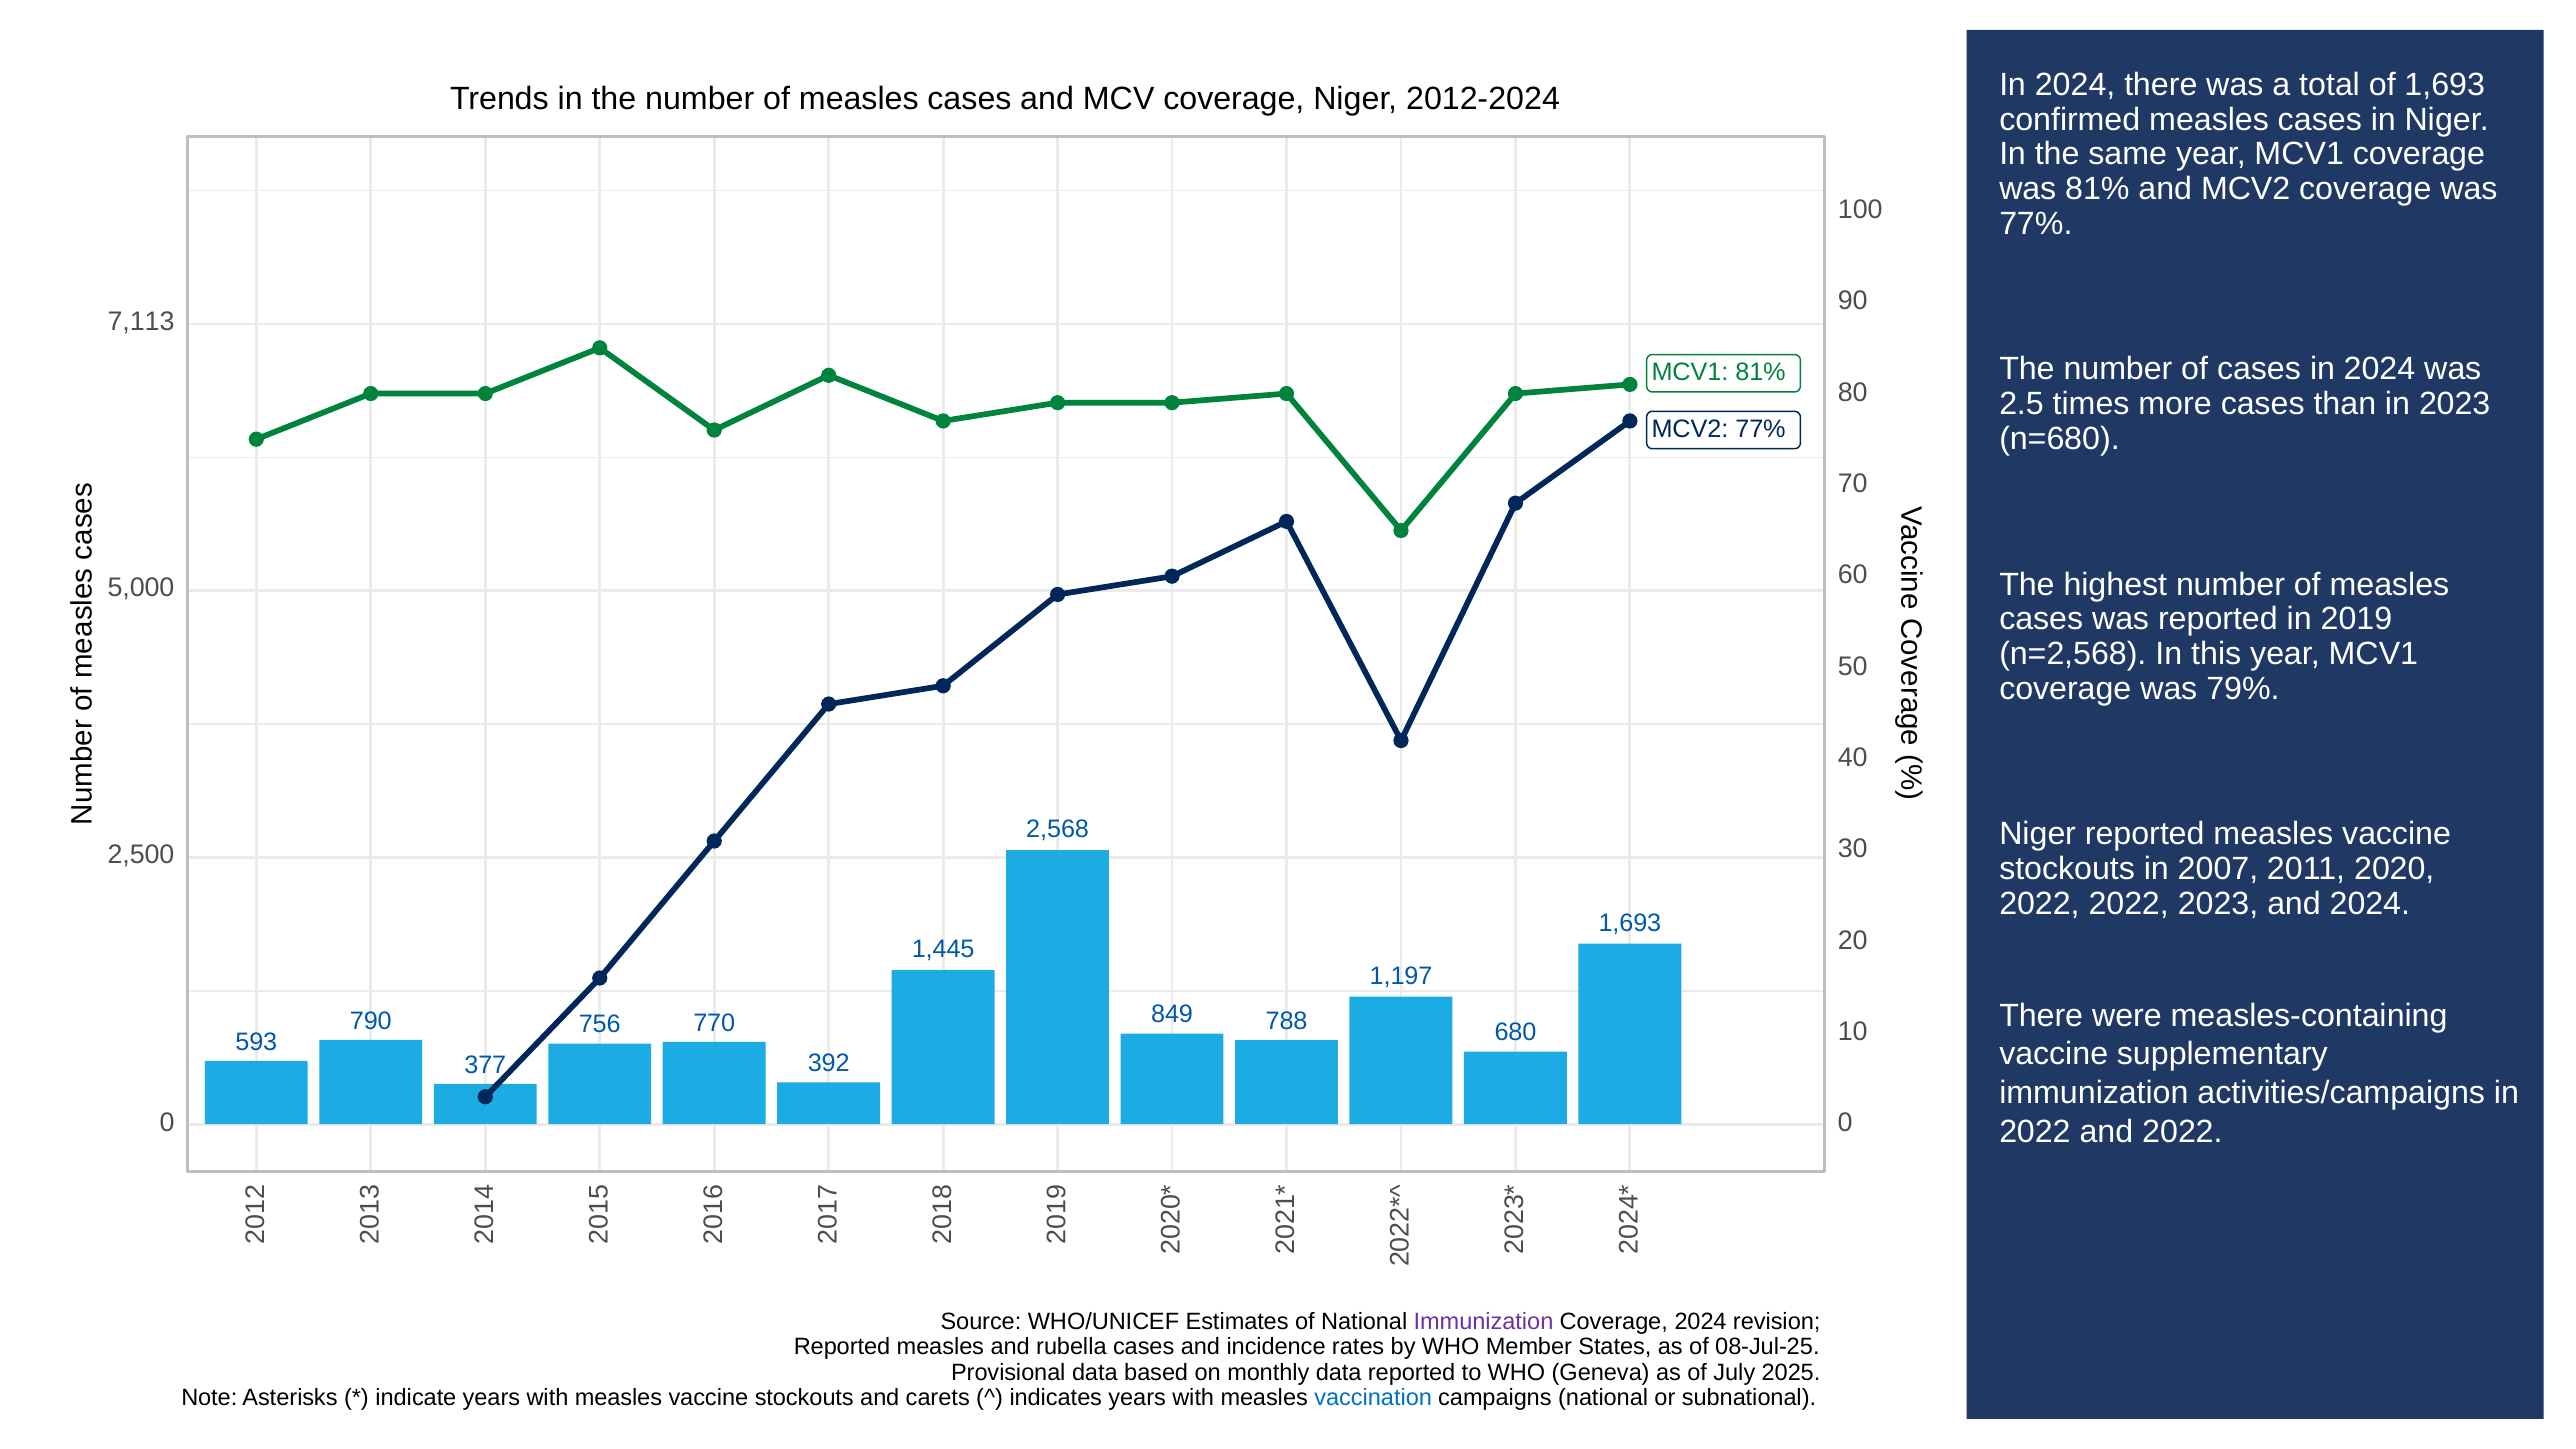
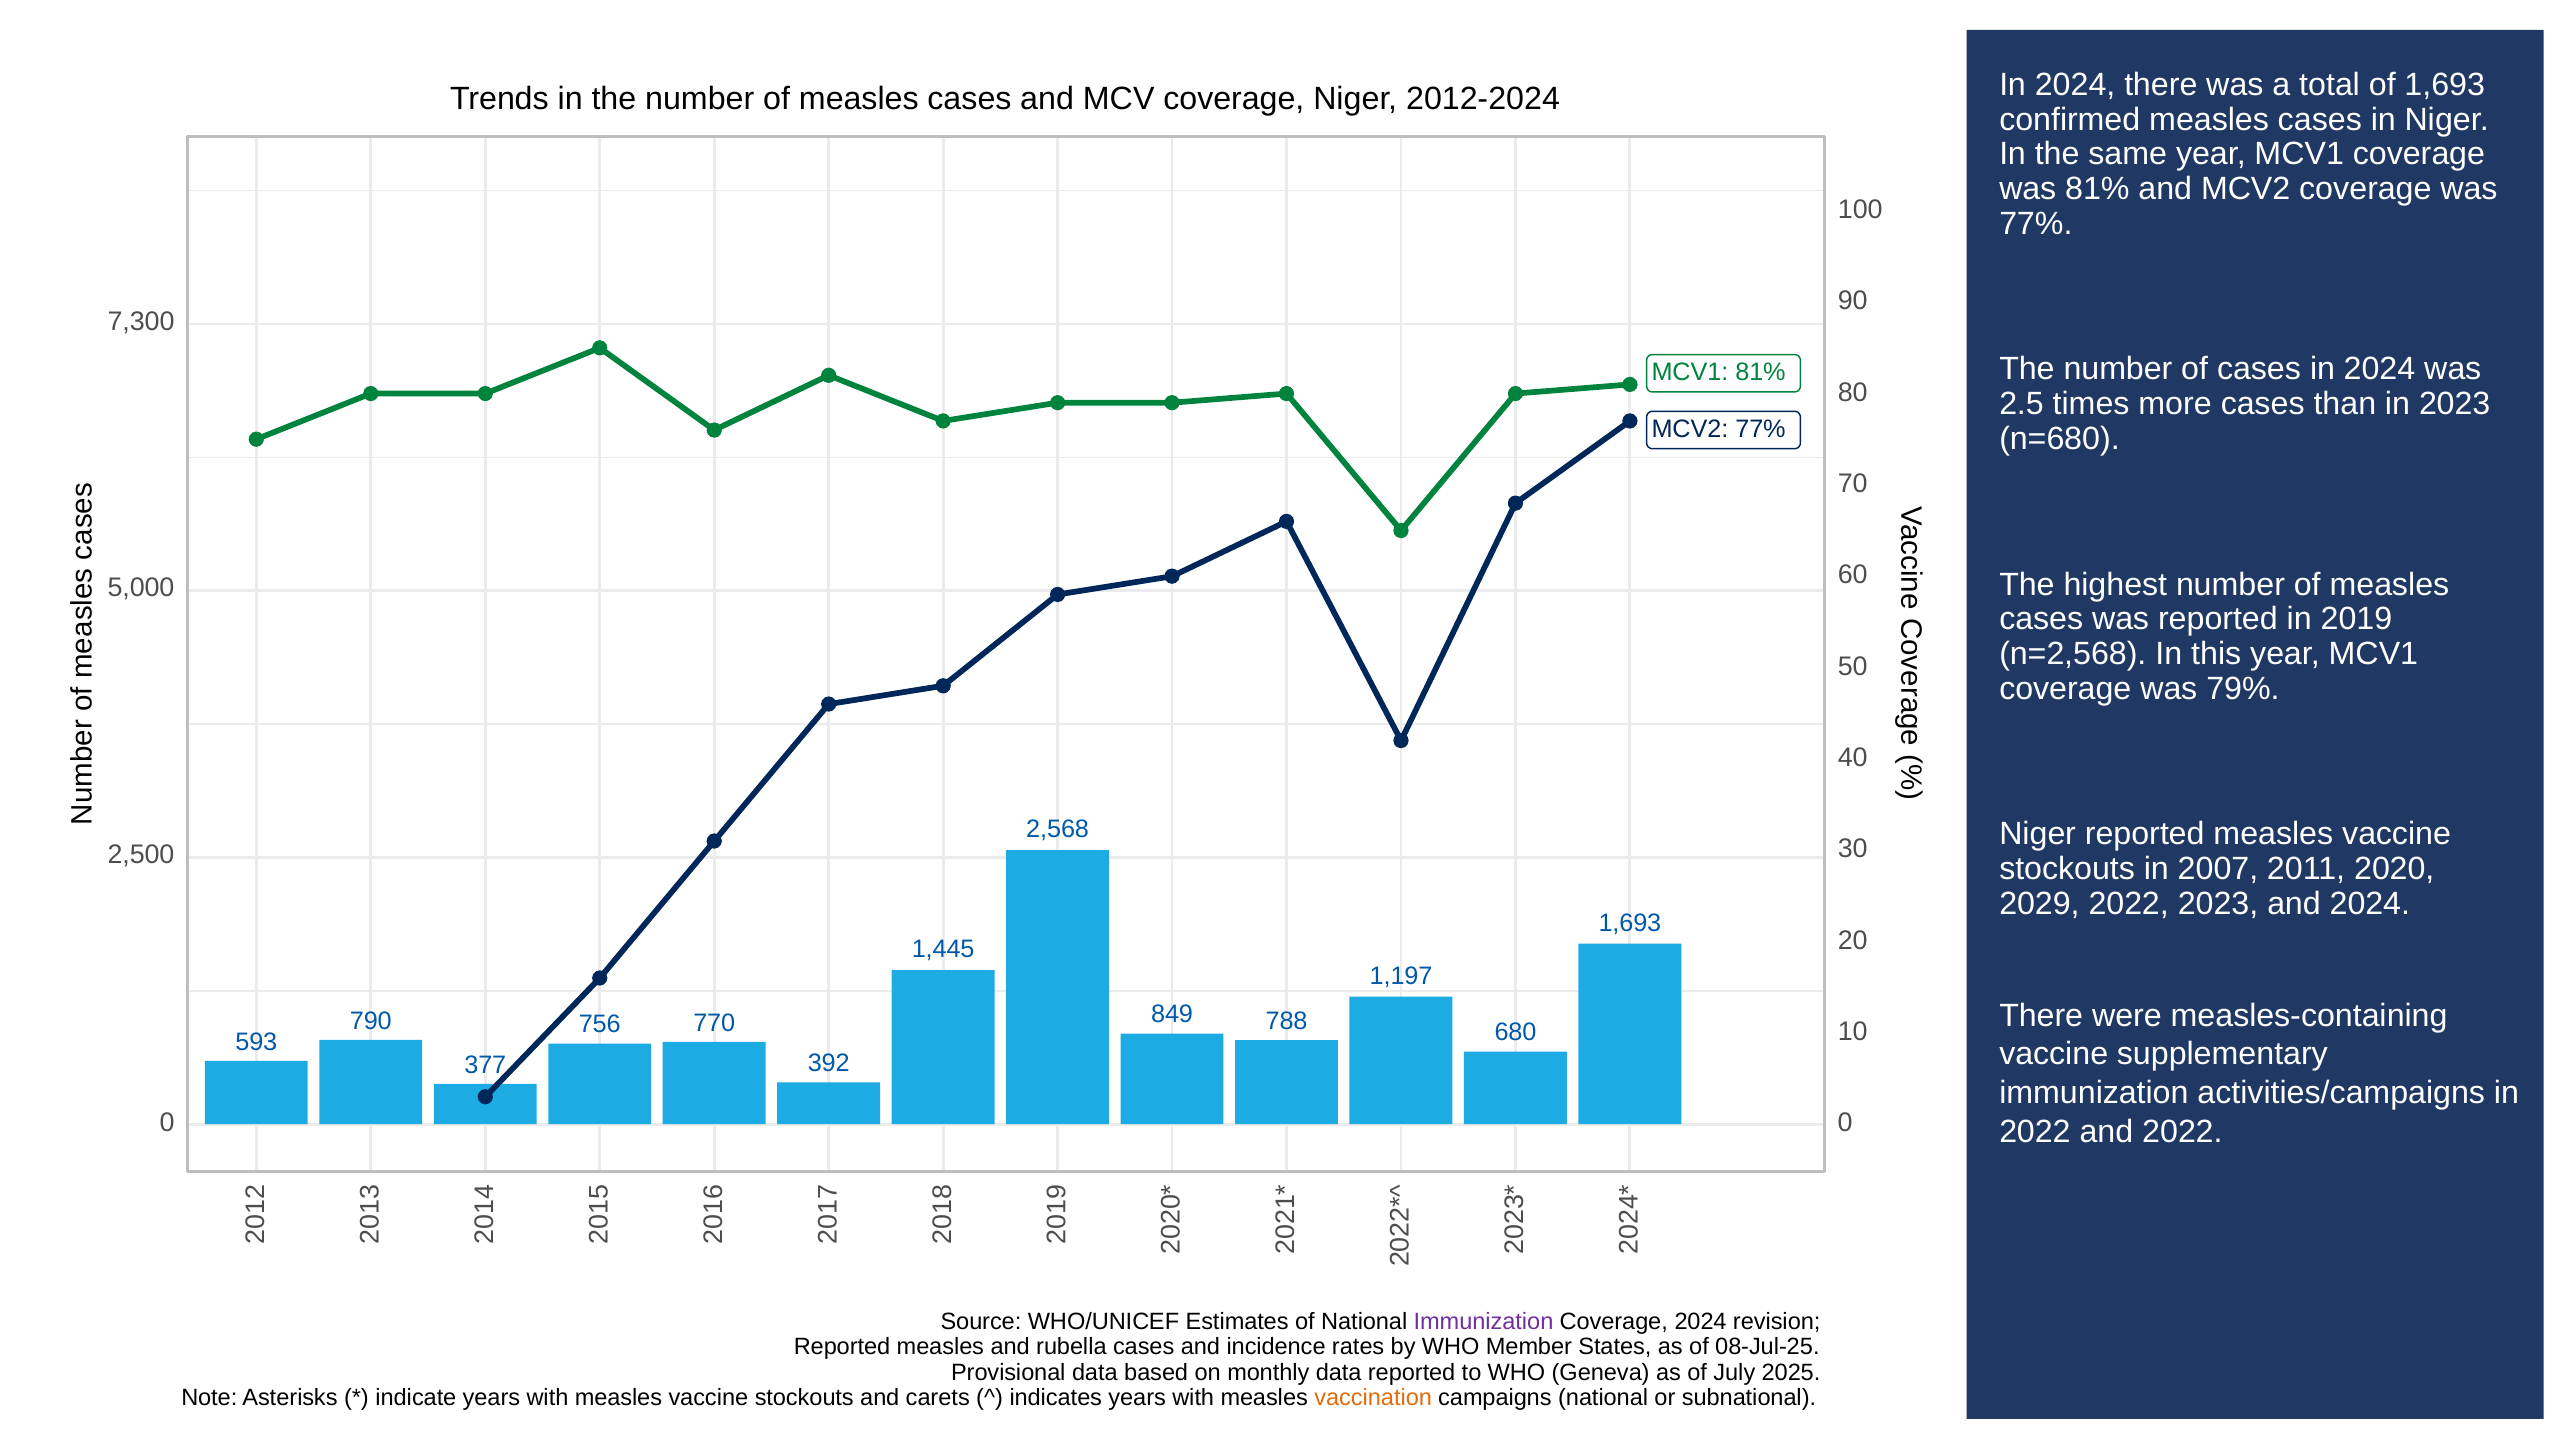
7,113: 7,113 -> 7,300
2022 at (2039, 904): 2022 -> 2029
vaccination colour: blue -> orange
